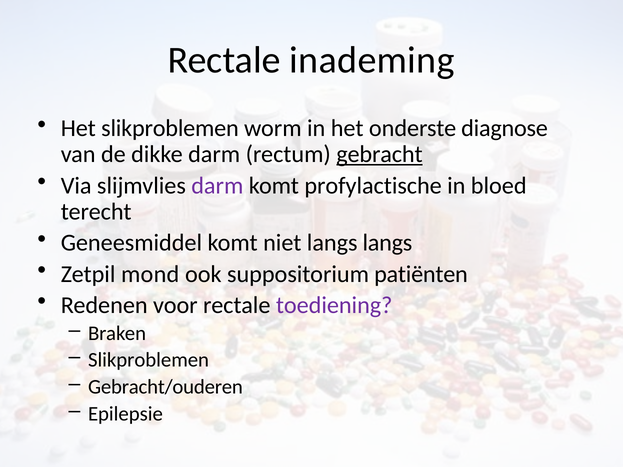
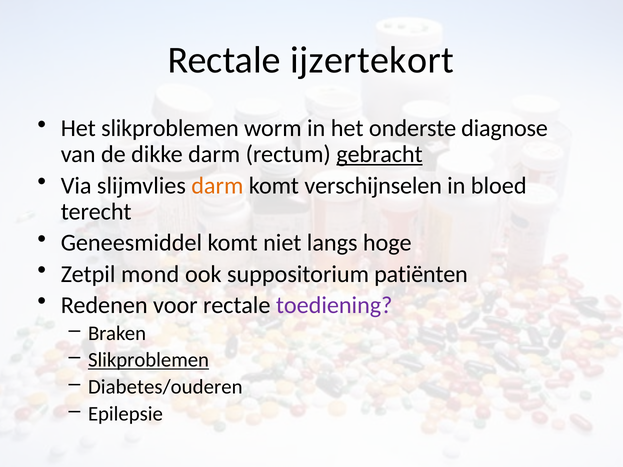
inademing: inademing -> ijzertekort
darm at (217, 186) colour: purple -> orange
profylactische: profylactische -> verschijnselen
langs langs: langs -> hoge
Slikproblemen at (149, 360) underline: none -> present
Gebracht/ouderen: Gebracht/ouderen -> Diabetes/ouderen
